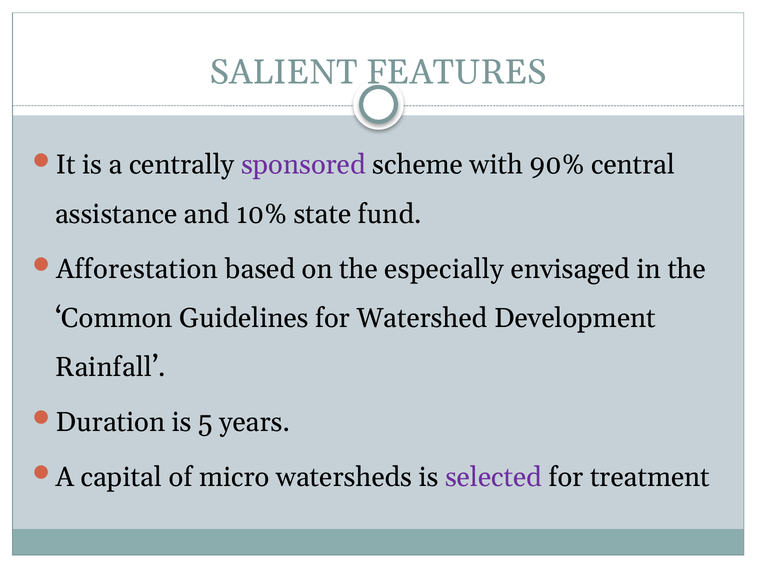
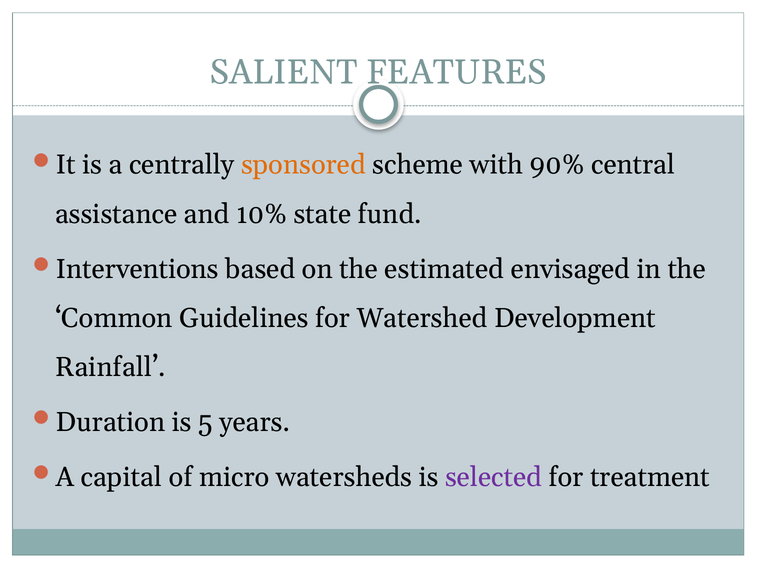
sponsored colour: purple -> orange
Afforestation: Afforestation -> Interventions
especially: especially -> estimated
